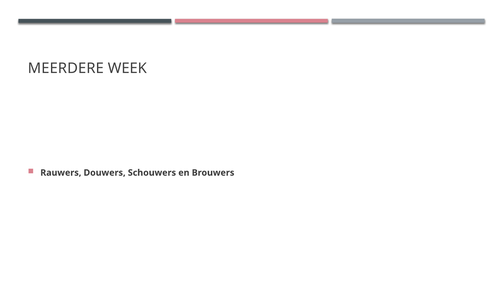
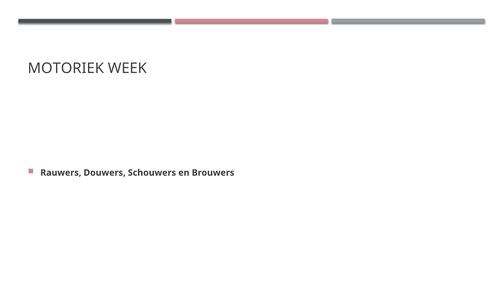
MEERDERE: MEERDERE -> MOTORIEK
